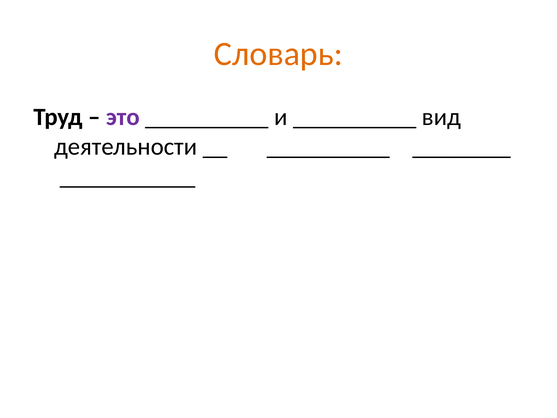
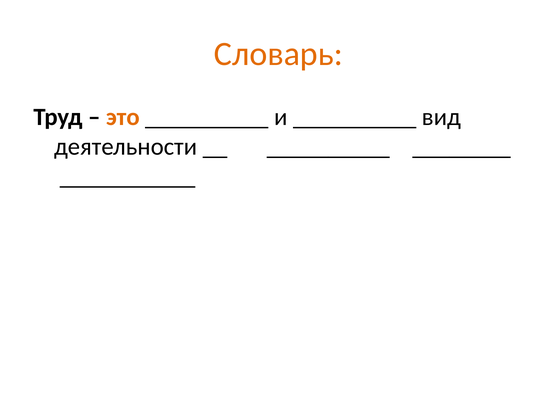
это colour: purple -> orange
